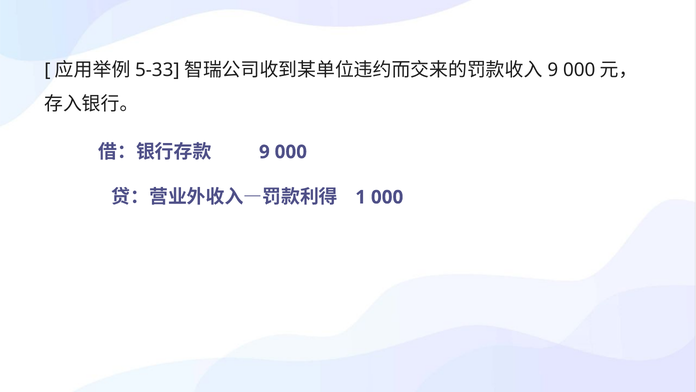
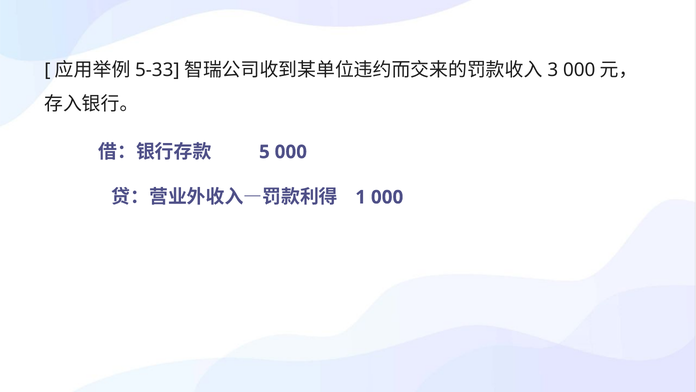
9 at (553, 70): 9 -> 3
9 at (264, 152): 9 -> 5
